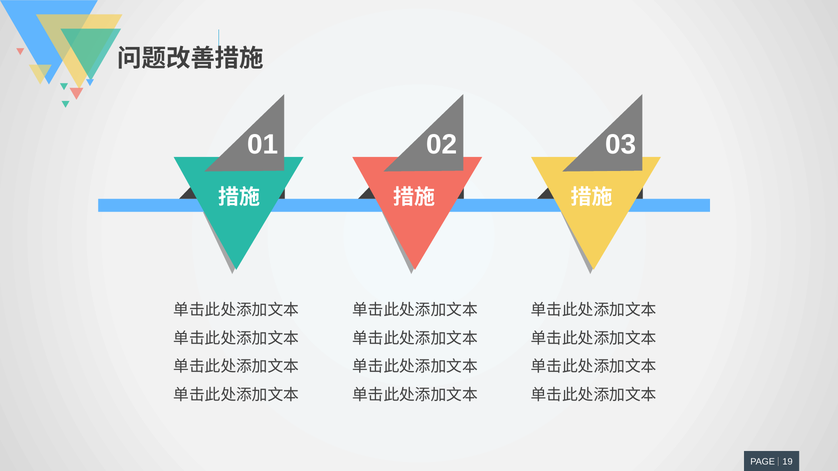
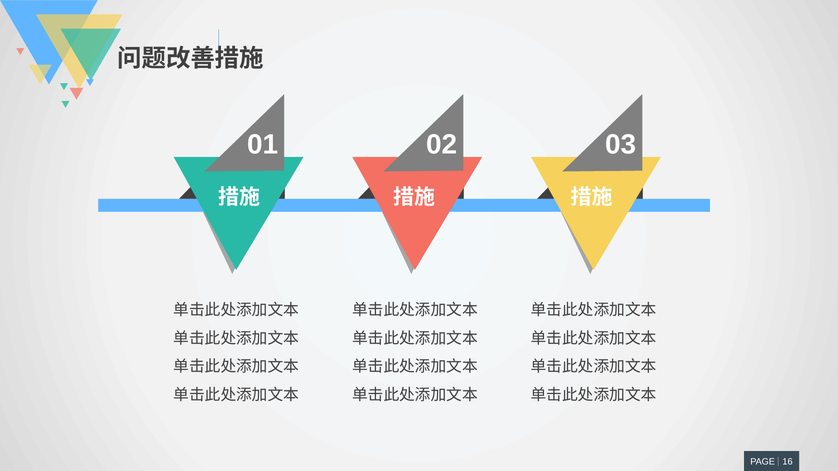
19: 19 -> 16
